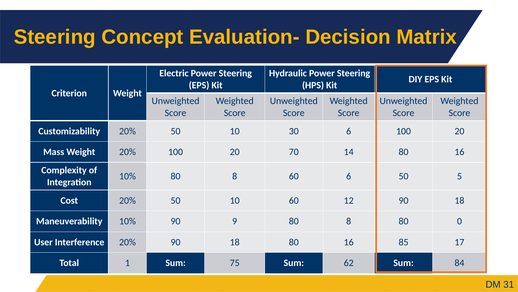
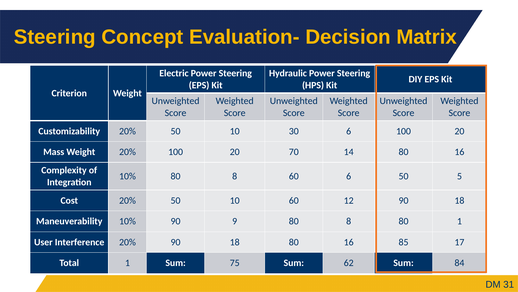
80 0: 0 -> 1
